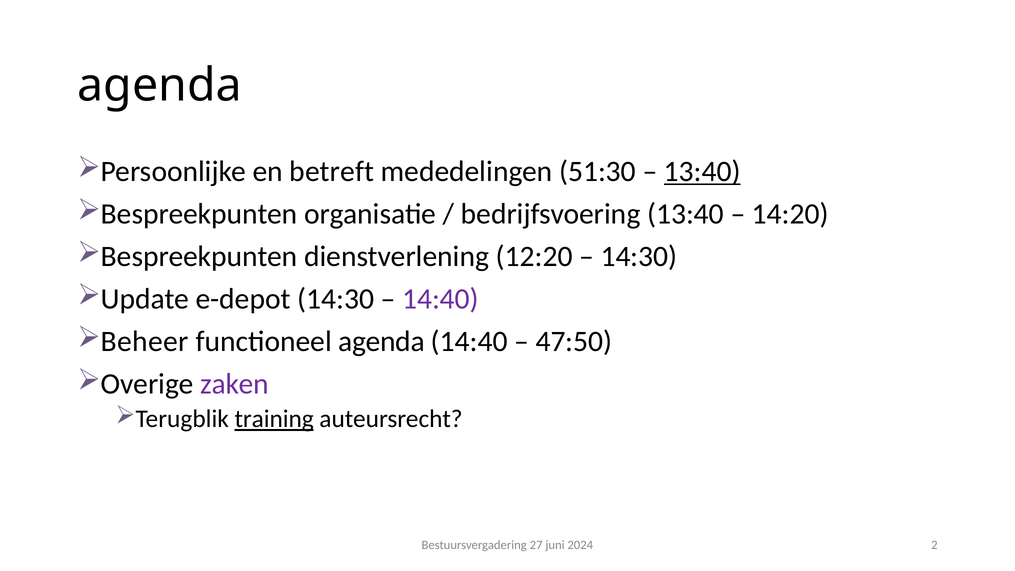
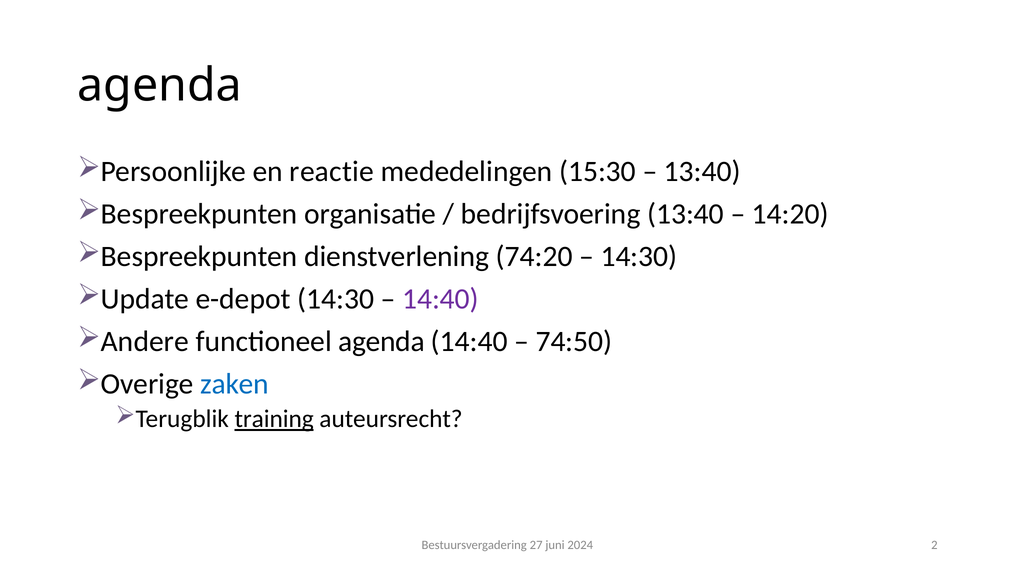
betreft: betreft -> reactie
51:30: 51:30 -> 15:30
13:40 at (702, 172) underline: present -> none
12:20: 12:20 -> 74:20
Beheer: Beheer -> Andere
47:50: 47:50 -> 74:50
zaken colour: purple -> blue
